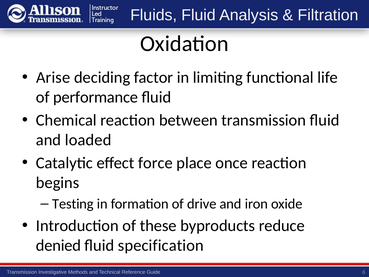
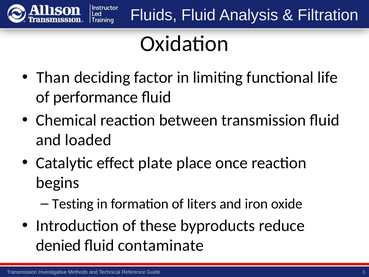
Arise: Arise -> Than
force: force -> plate
drive: drive -> liters
specification: specification -> contaminate
